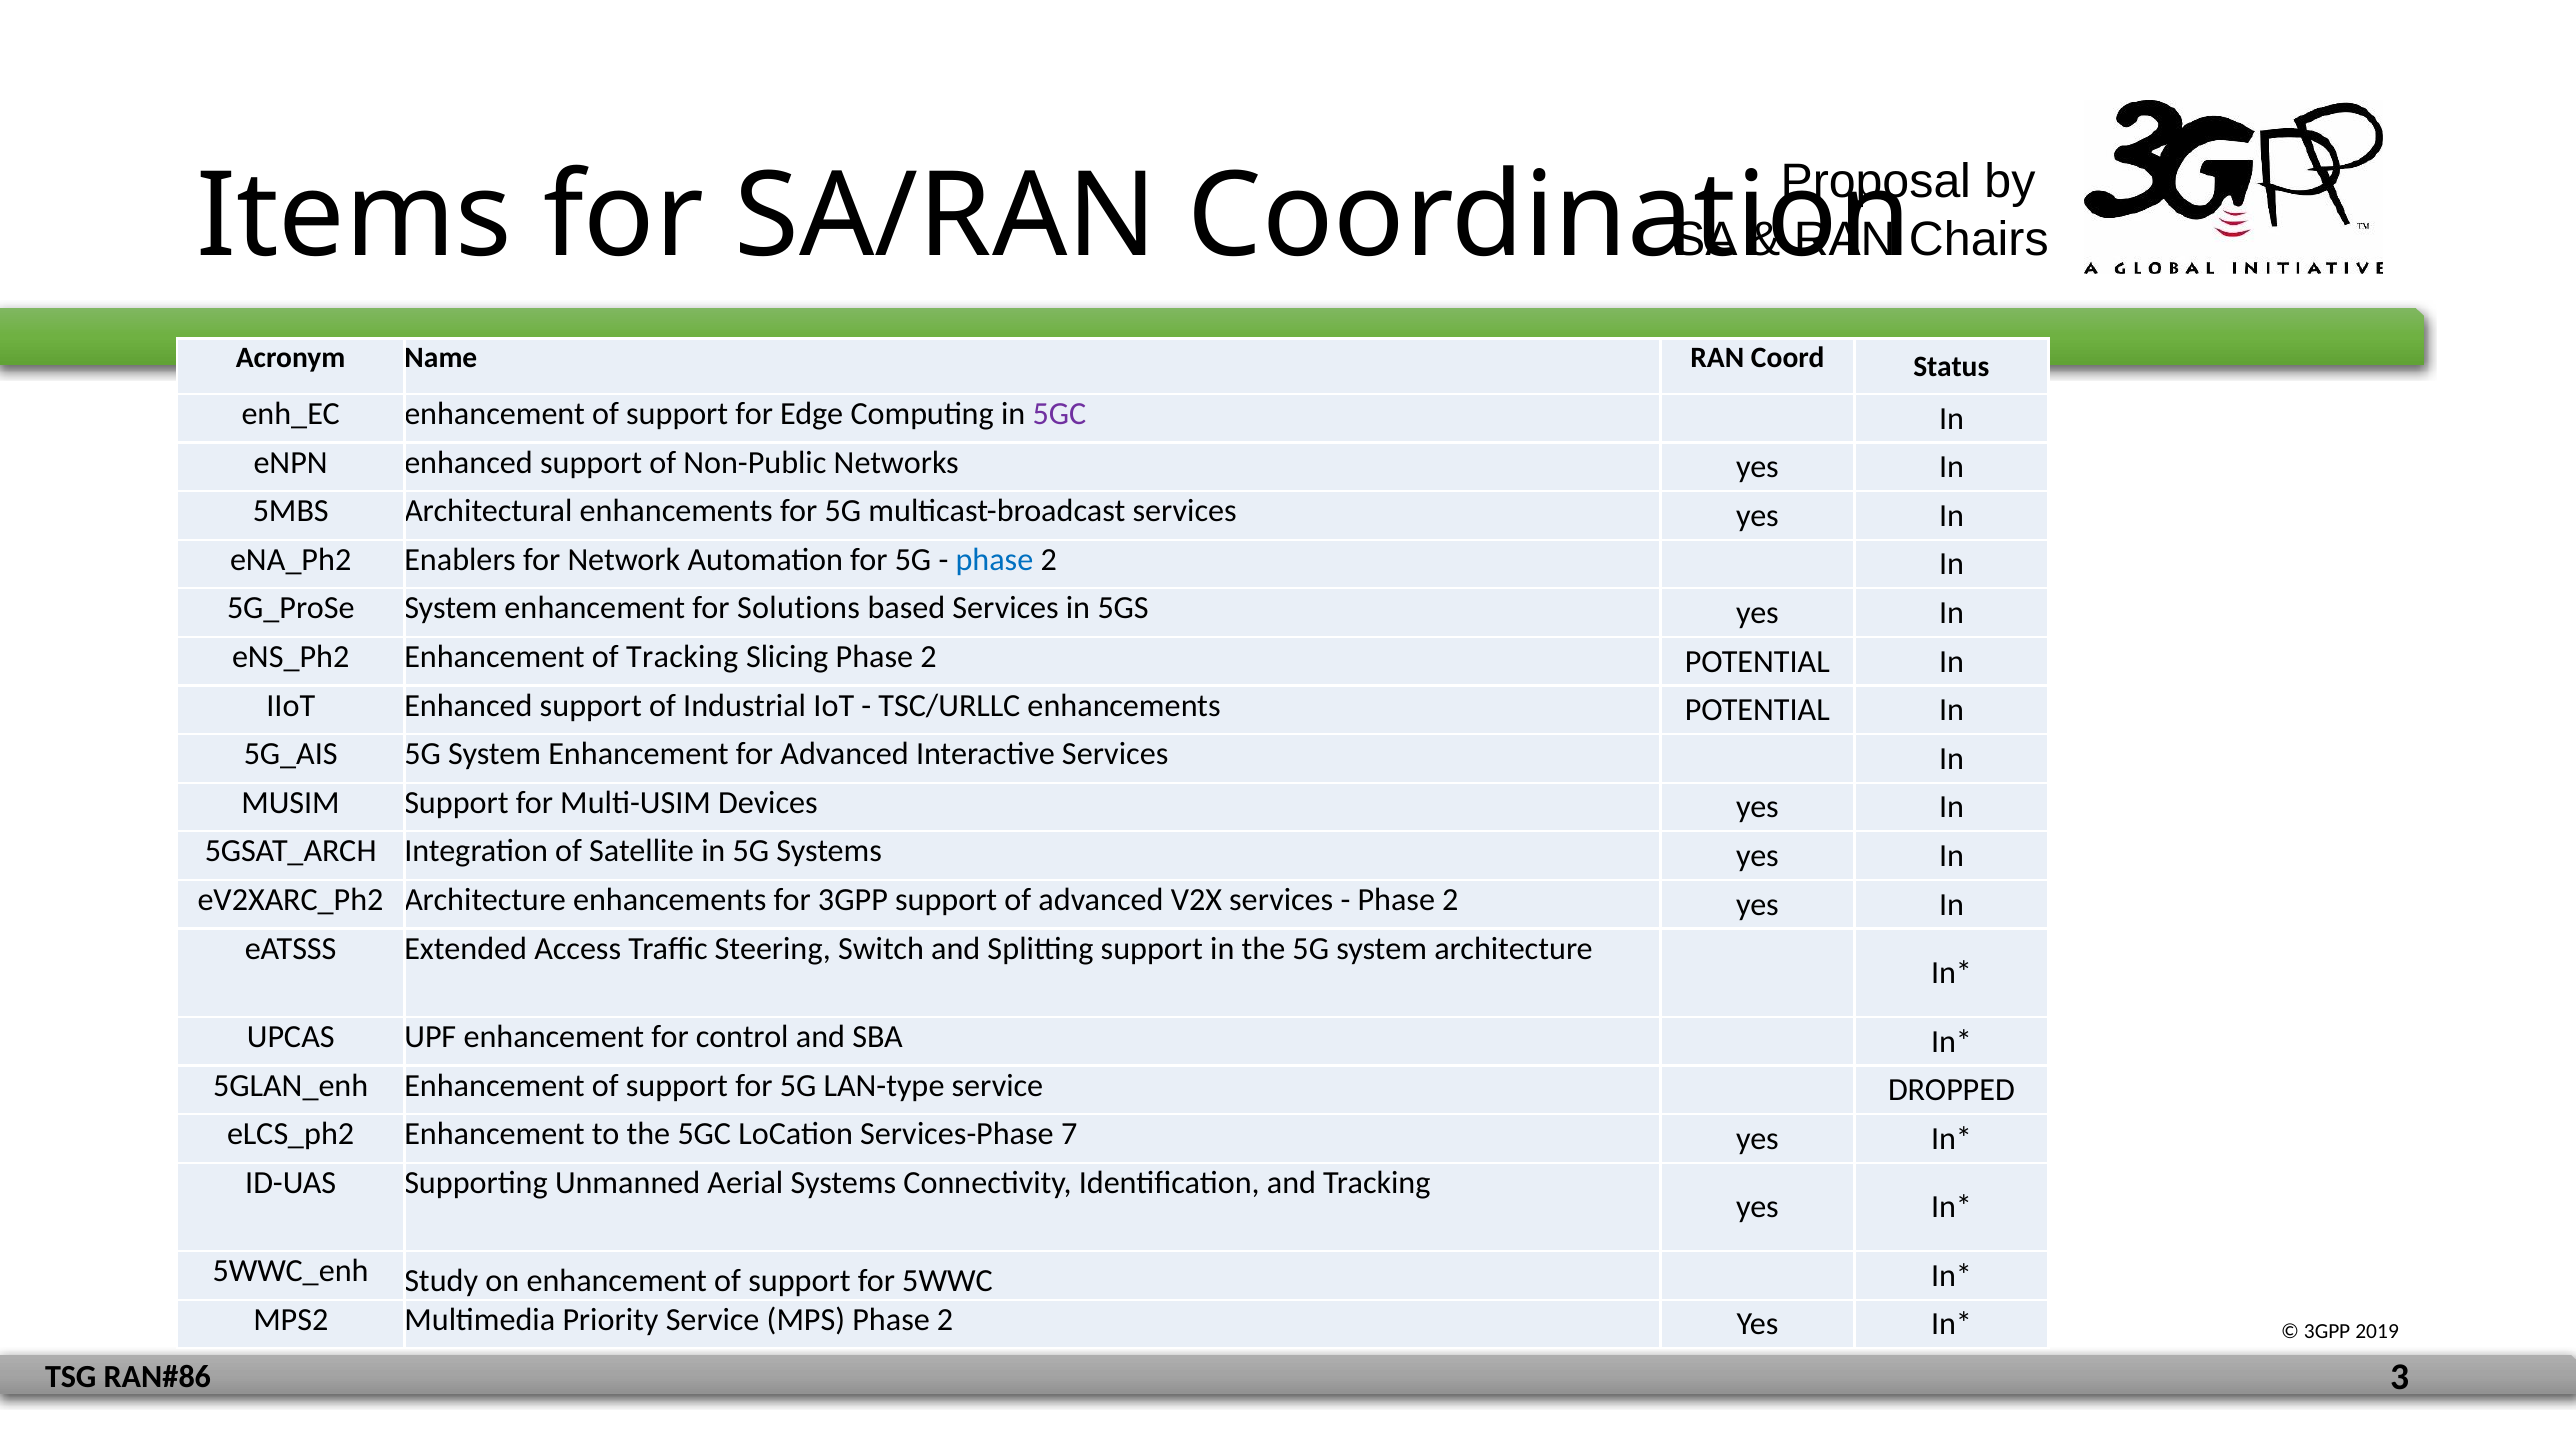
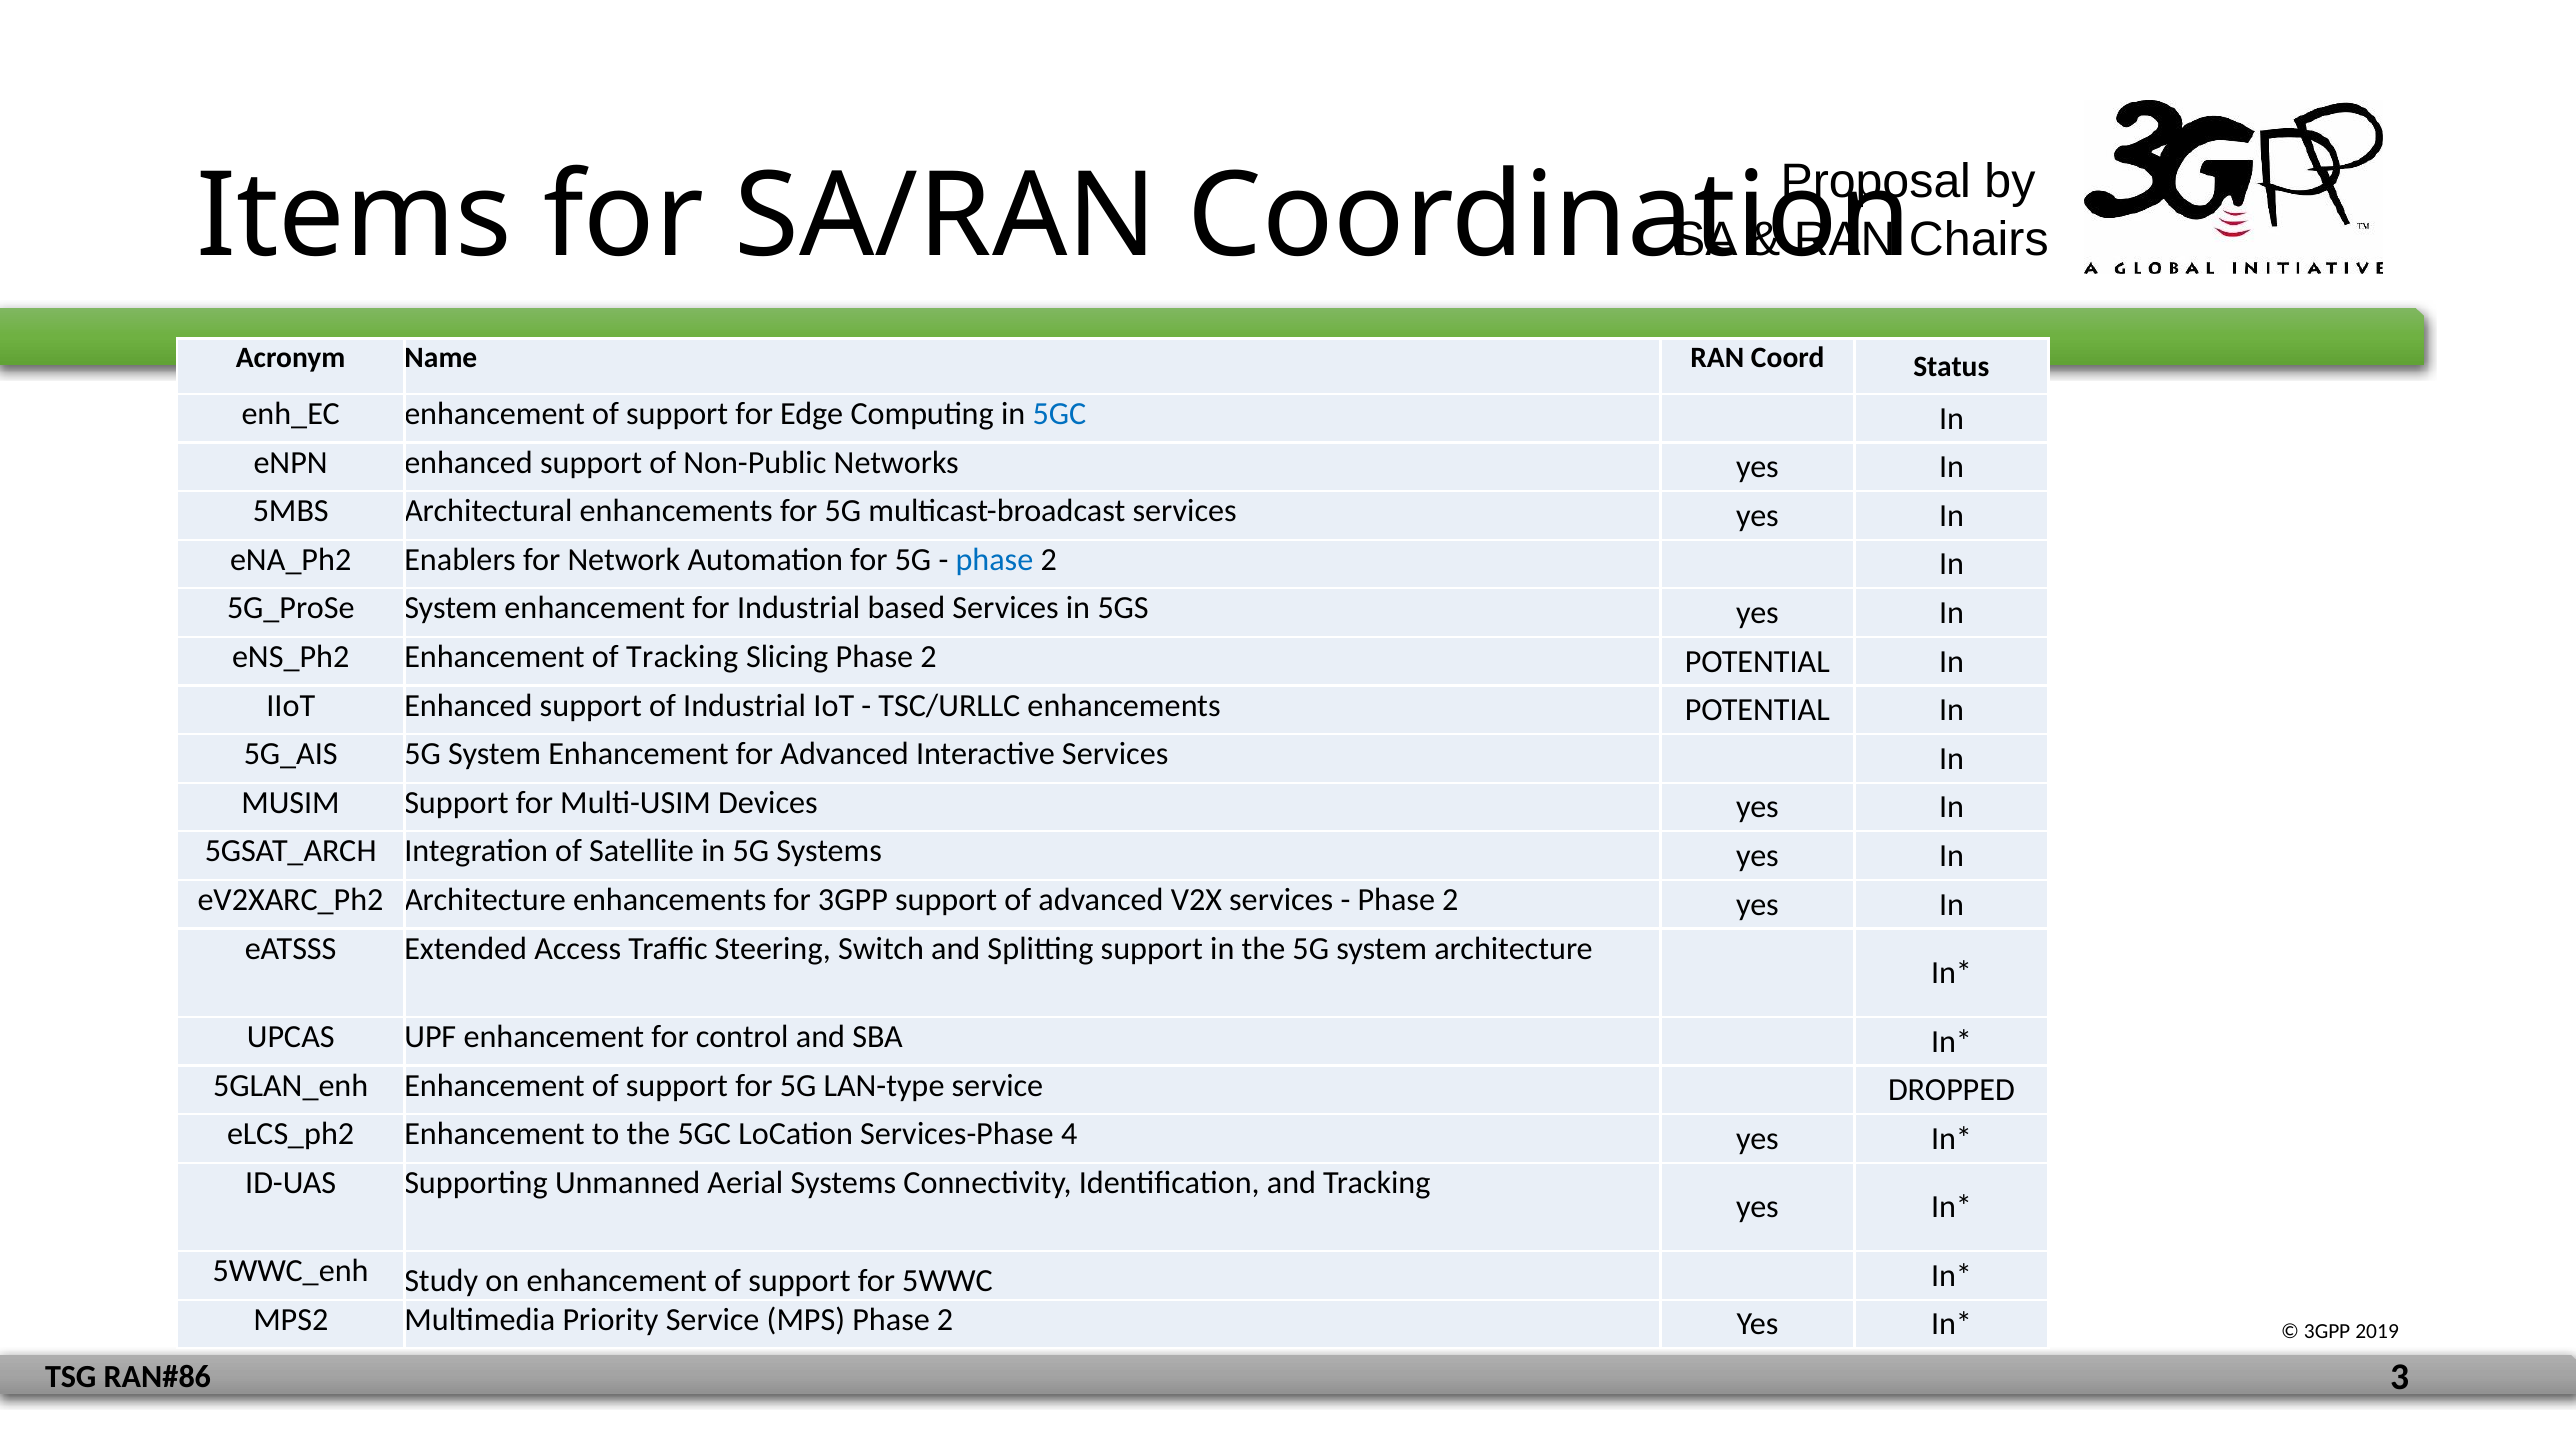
5GC at (1059, 414) colour: purple -> blue
for Solutions: Solutions -> Industrial
7: 7 -> 4
